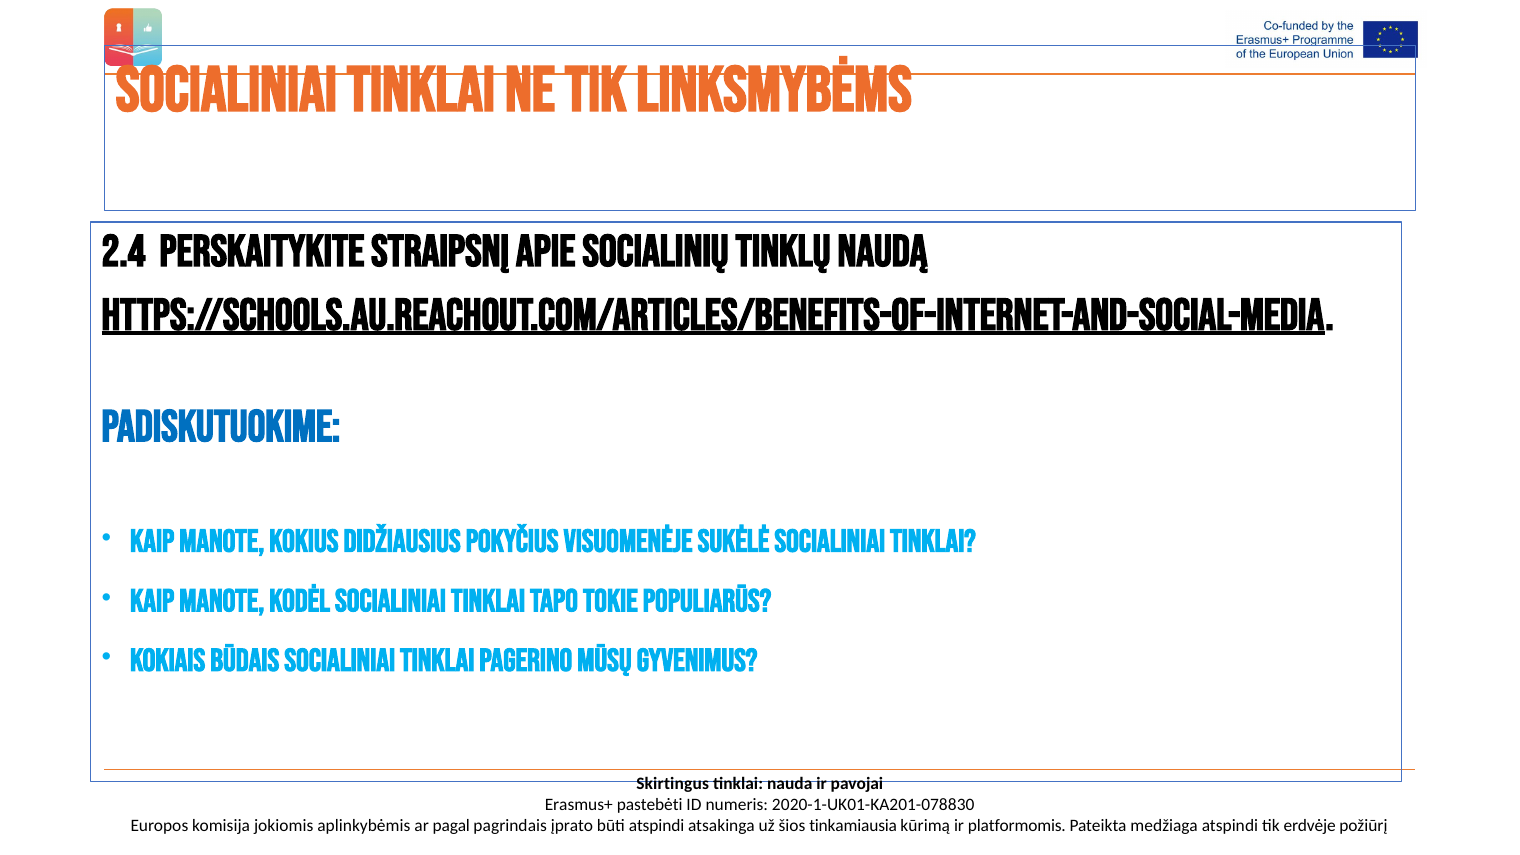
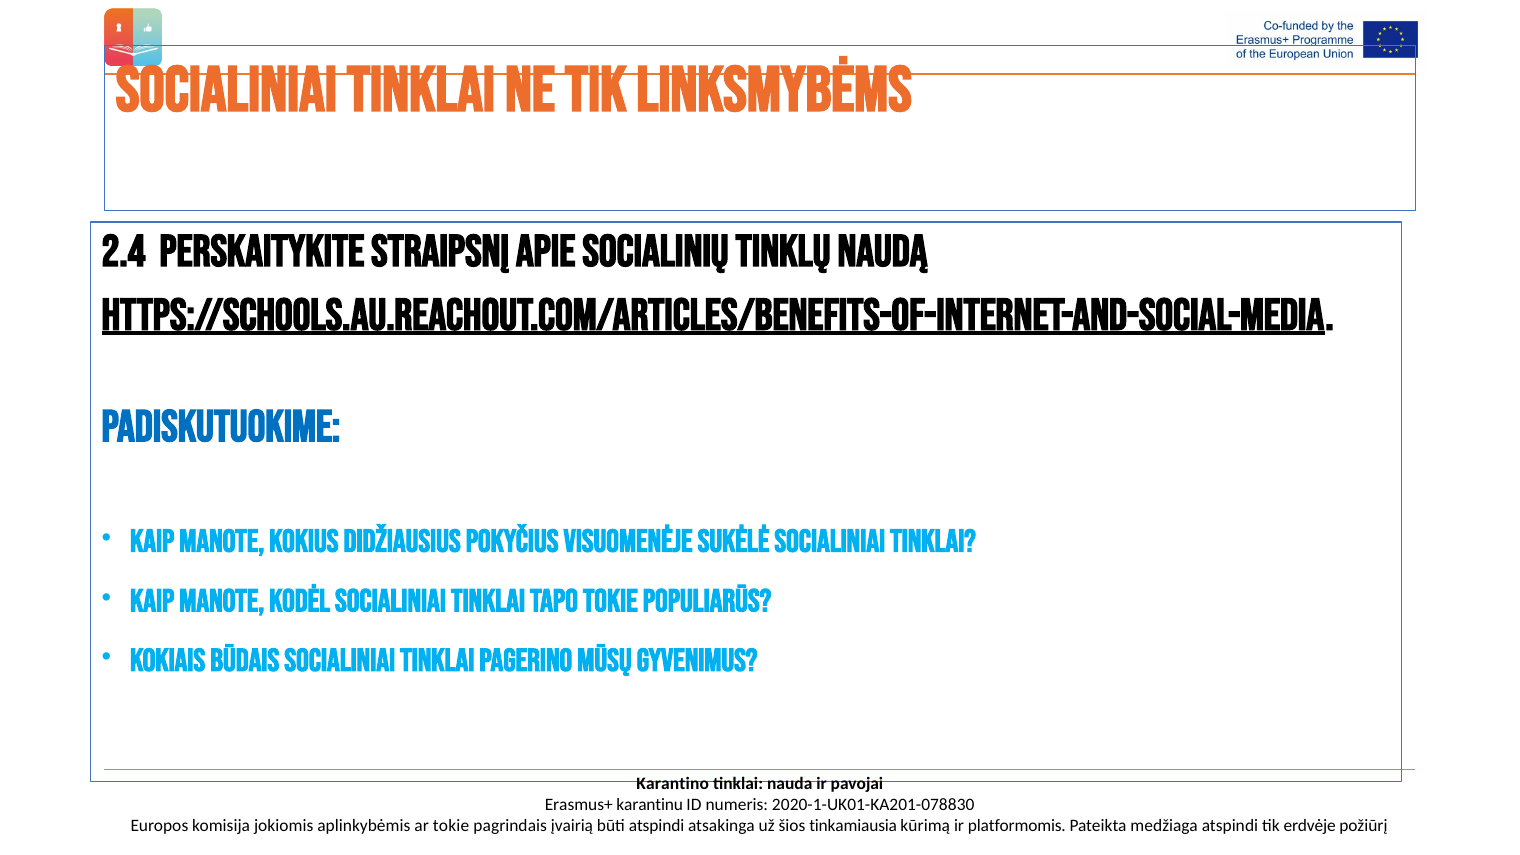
Skirtingus: Skirtingus -> Karantino
pastebėti: pastebėti -> karantinu
ar pagal: pagal -> tokie
įprato: įprato -> įvairią
